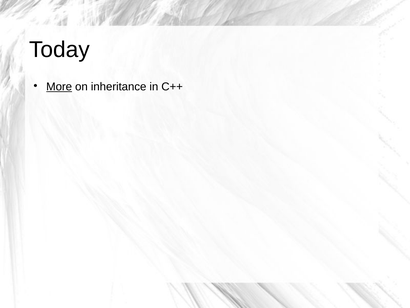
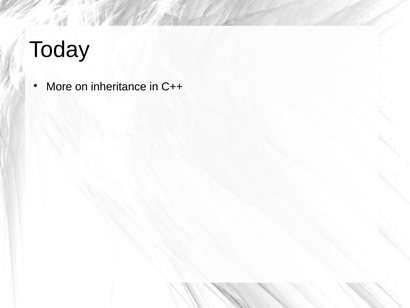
More underline: present -> none
